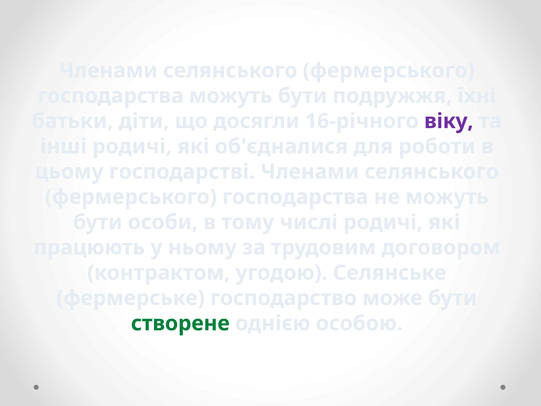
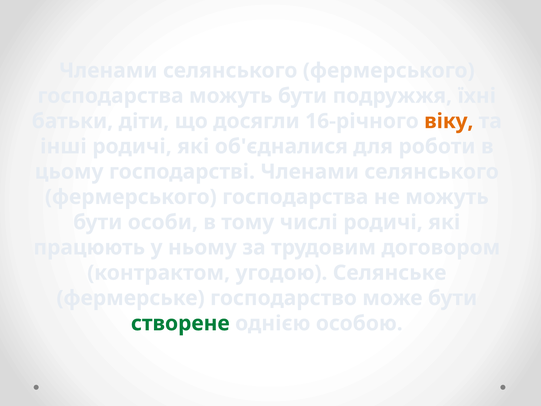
віку colour: purple -> orange
